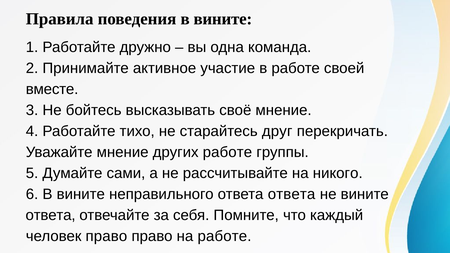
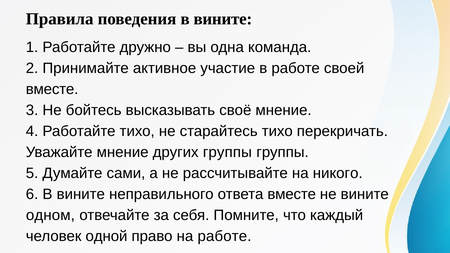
старайтесь друг: друг -> тихо
других работе: работе -> группы
ответа ответа: ответа -> вместе
ответа at (51, 215): ответа -> одном
человек право: право -> одной
